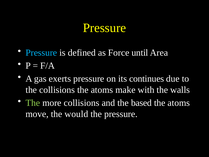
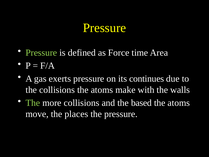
Pressure at (41, 53) colour: light blue -> light green
until: until -> time
would: would -> places
